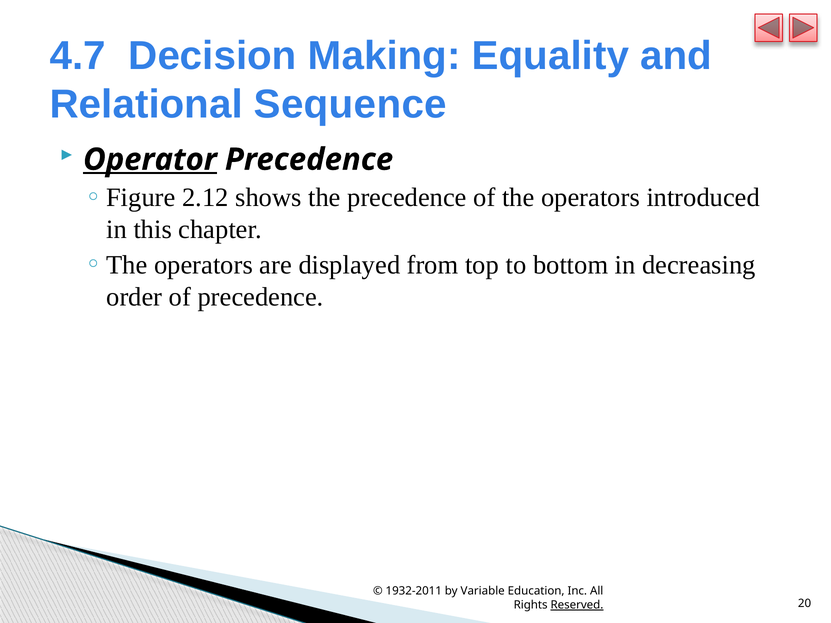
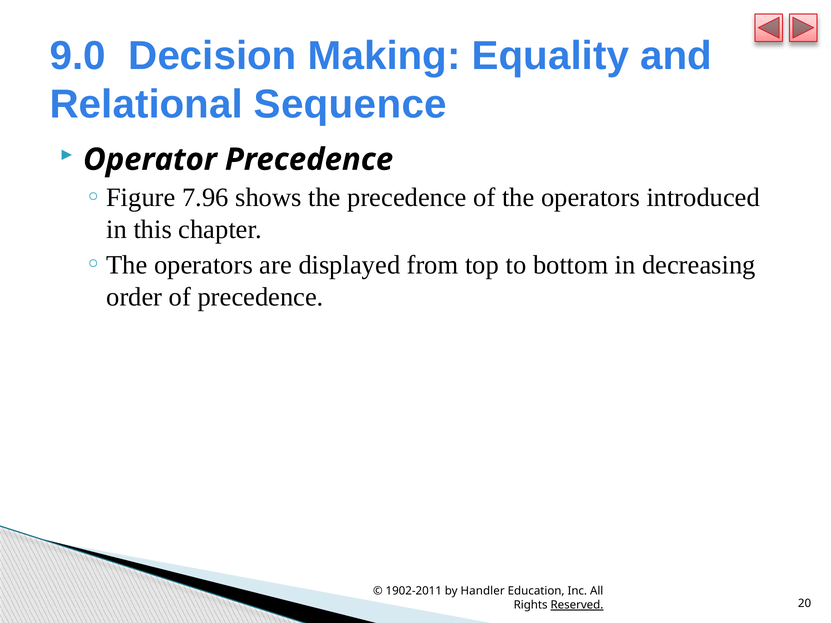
4.7: 4.7 -> 9.0
Operator underline: present -> none
2.12: 2.12 -> 7.96
1932-2011: 1932-2011 -> 1902-2011
Variable: Variable -> Handler
